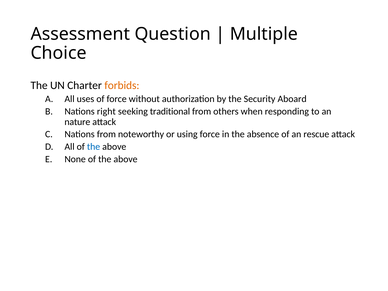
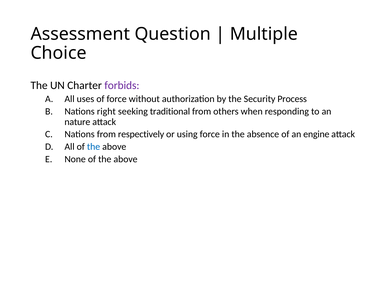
forbids colour: orange -> purple
Aboard: Aboard -> Process
noteworthy: noteworthy -> respectively
rescue: rescue -> engine
